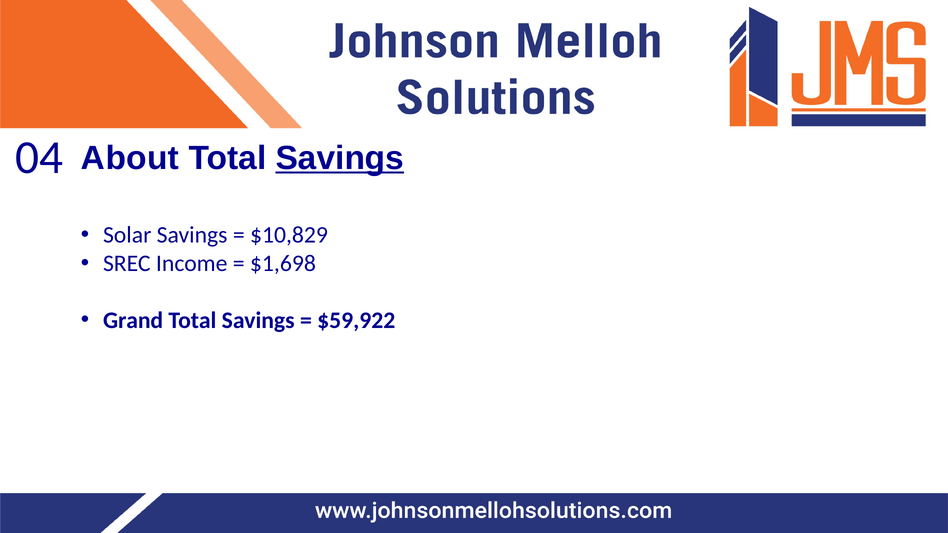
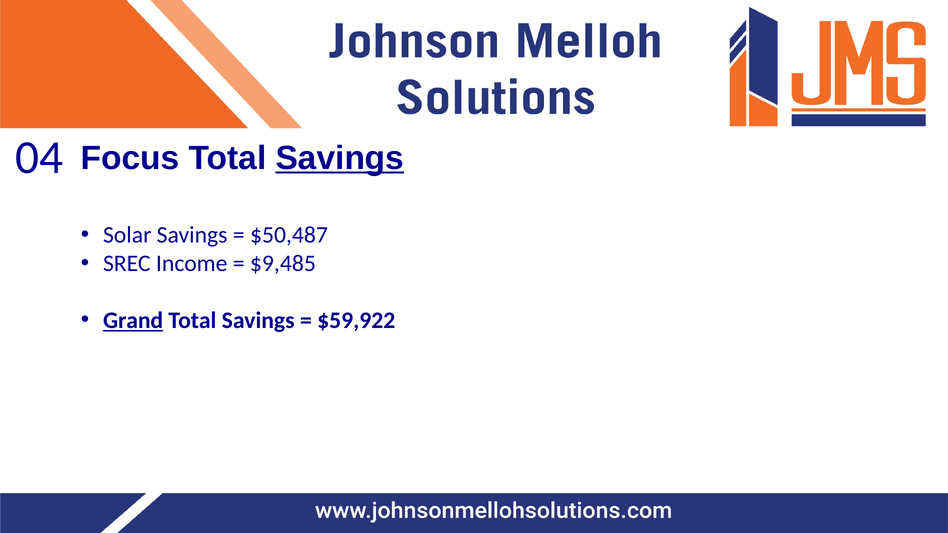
About: About -> Focus
$10,829: $10,829 -> $50,487
$1,698: $1,698 -> $9,485
Grand underline: none -> present
